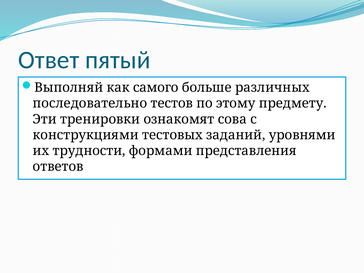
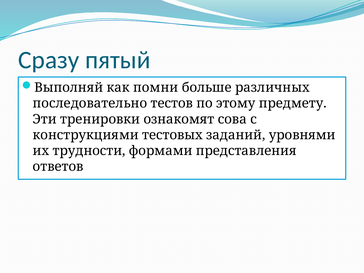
Ответ: Ответ -> Сразу
самого: самого -> помни
